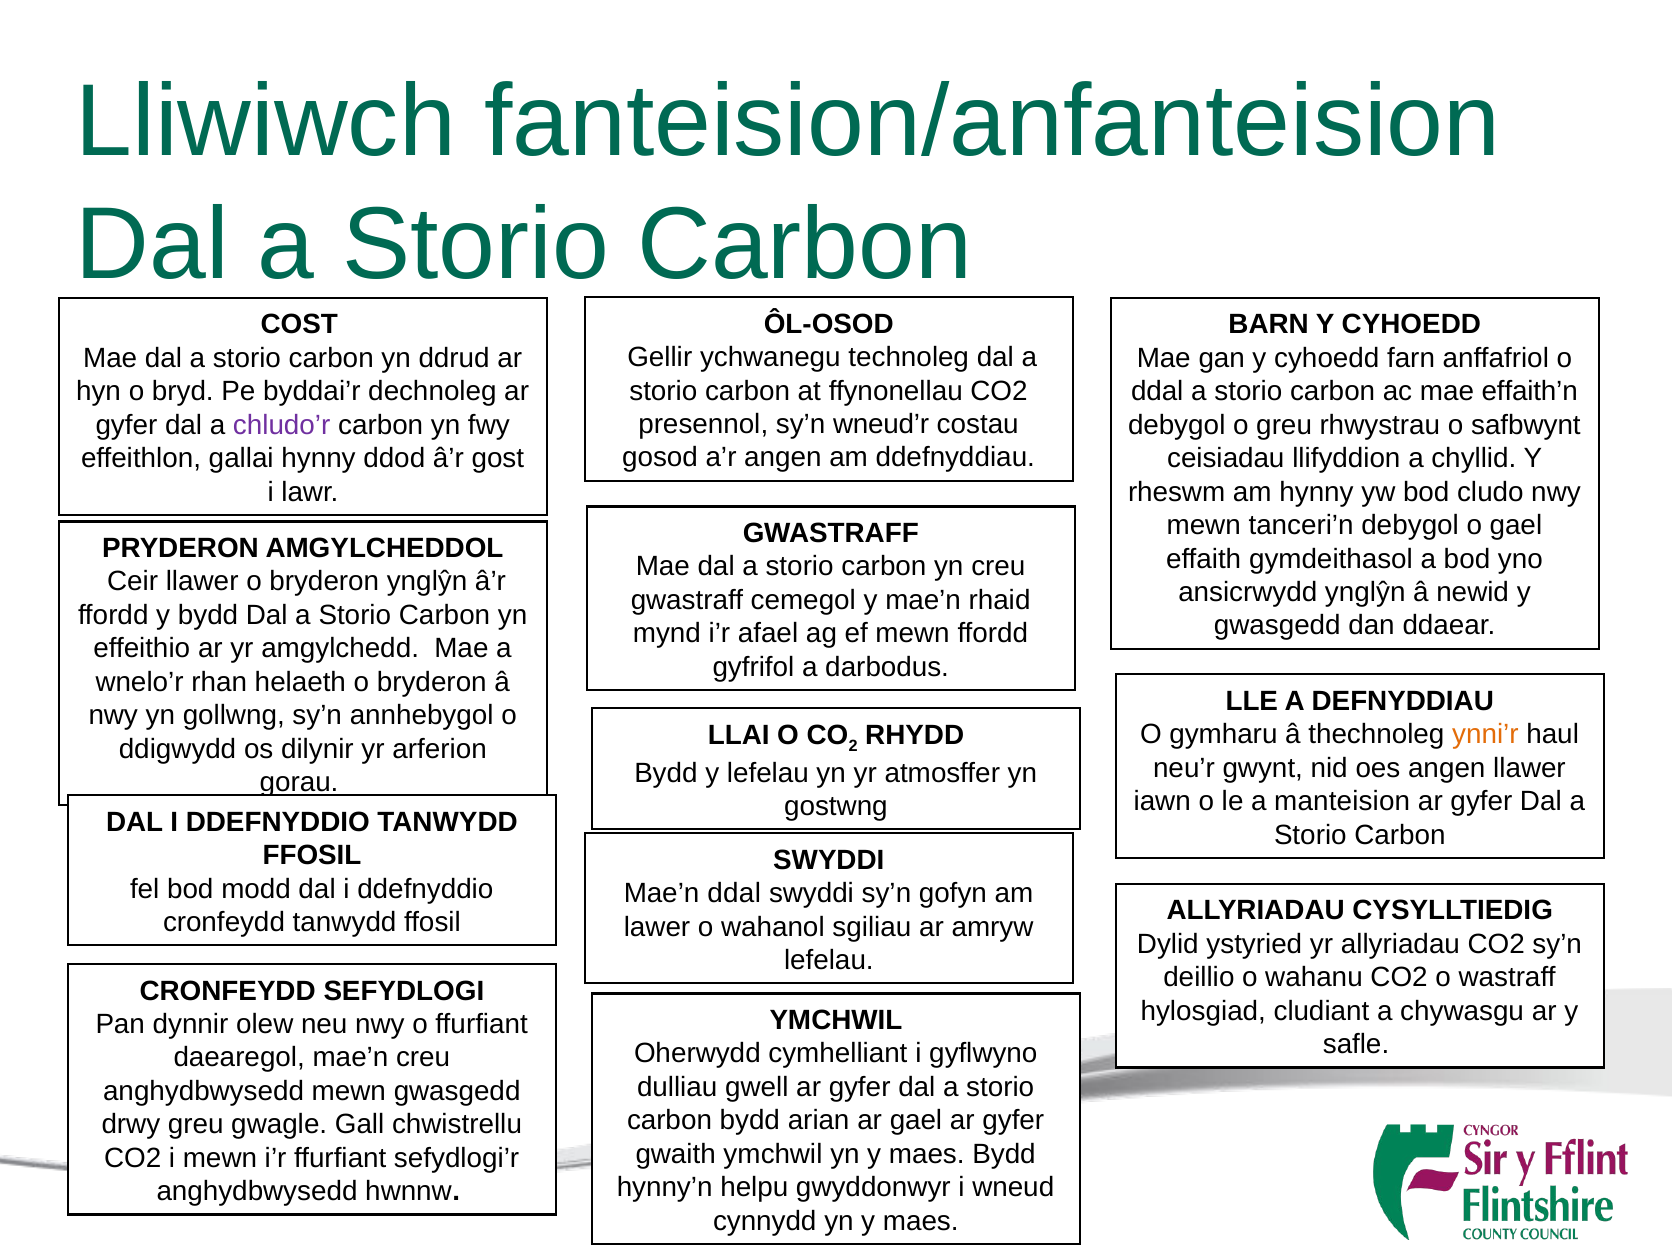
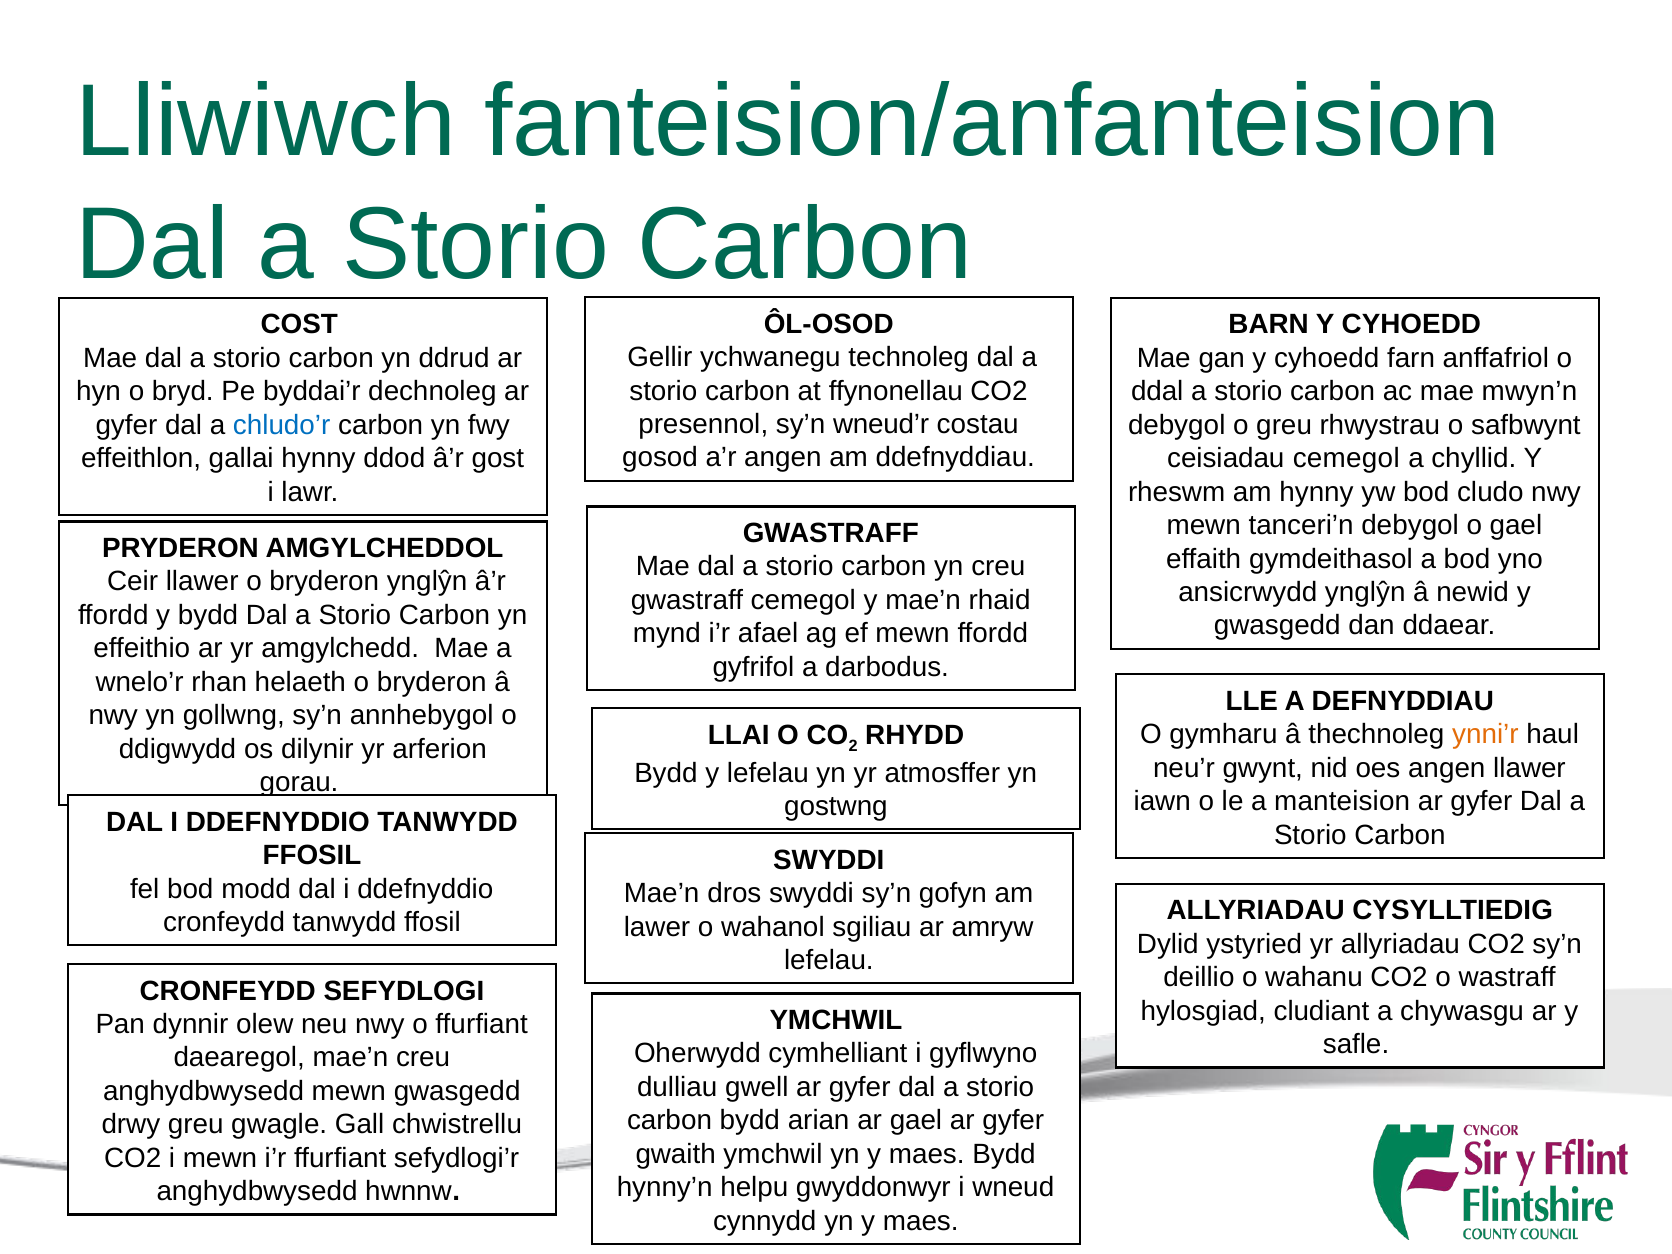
effaith’n: effaith’n -> mwyn’n
chludo’r colour: purple -> blue
ceisiadau llifyddion: llifyddion -> cemegol
Mae’n ddal: ddal -> dros
